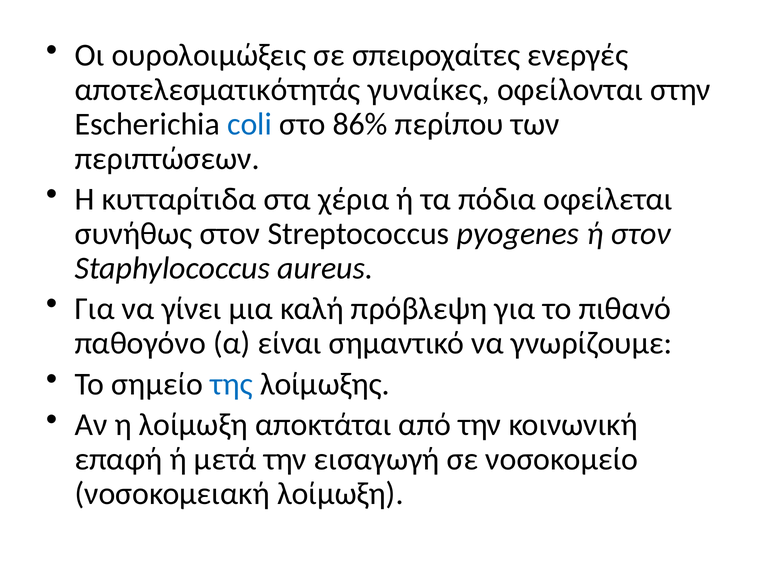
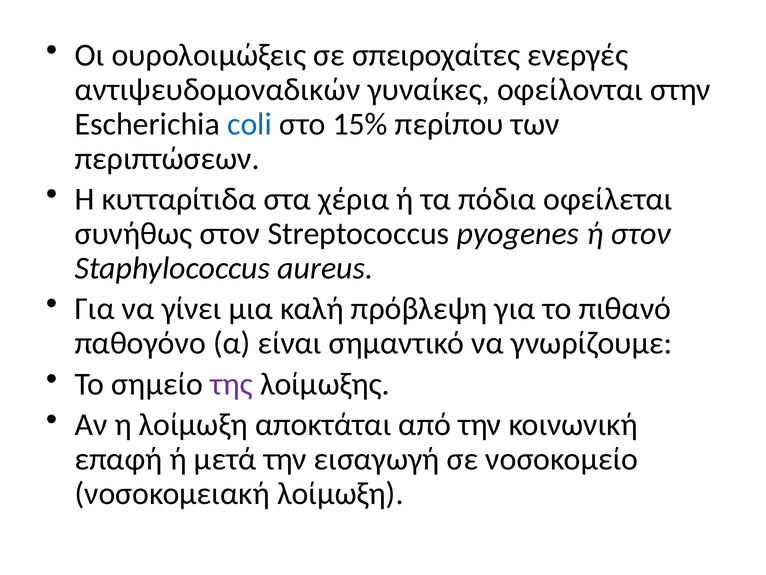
αποτελεσματικότητάς: αποτελεσματικότητάς -> αντιψευδομοναδικών
86%: 86% -> 15%
της colour: blue -> purple
